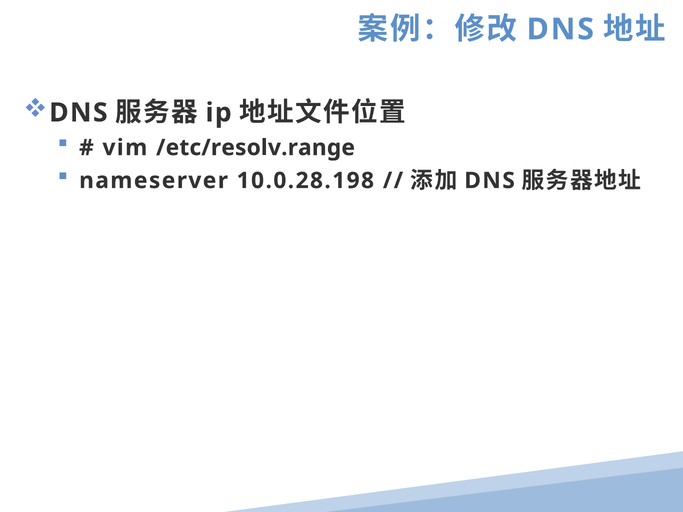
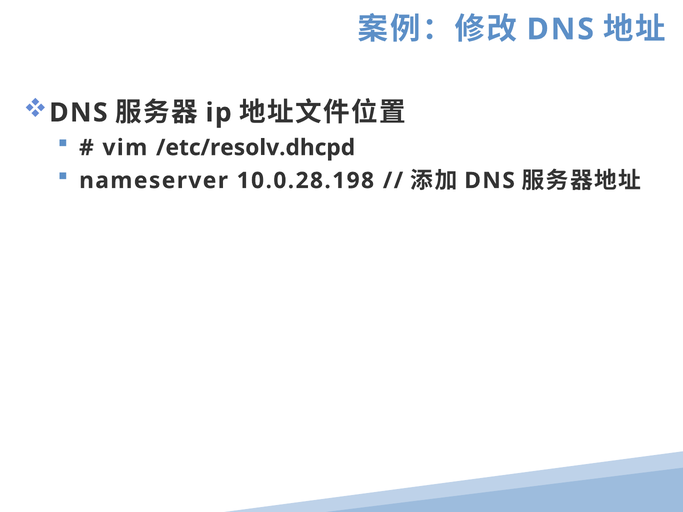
/etc/resolv.range: /etc/resolv.range -> /etc/resolv.dhcpd
